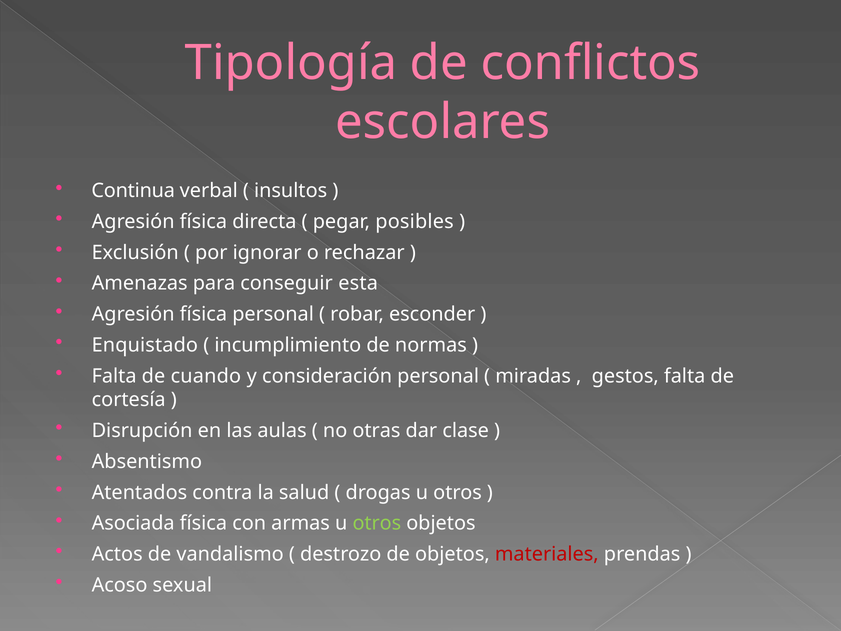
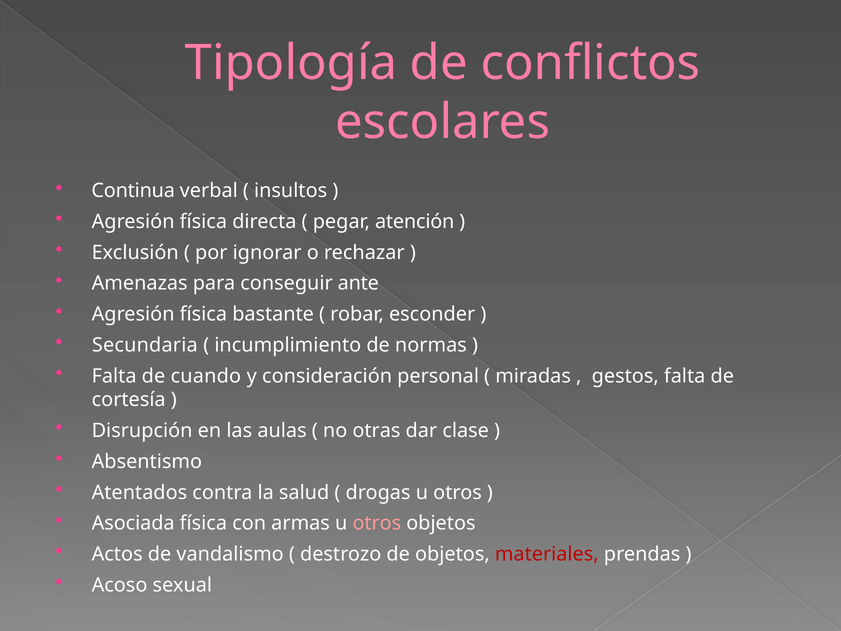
posibles: posibles -> atención
esta: esta -> ante
física personal: personal -> bastante
Enquistado: Enquistado -> Secundaria
otros at (377, 523) colour: light green -> pink
